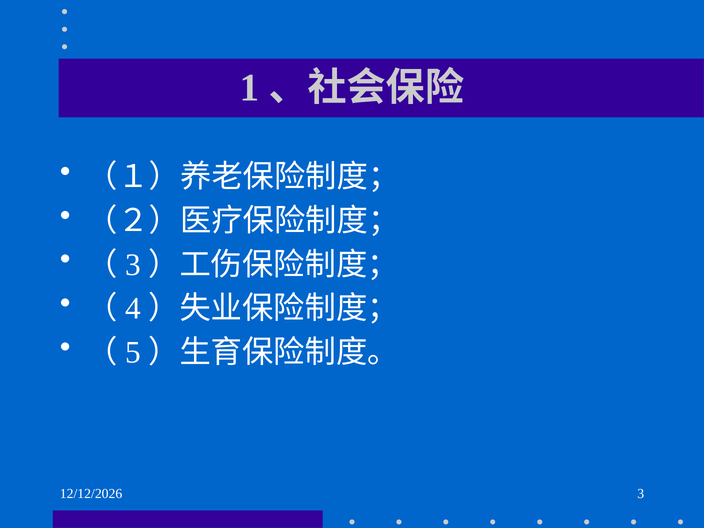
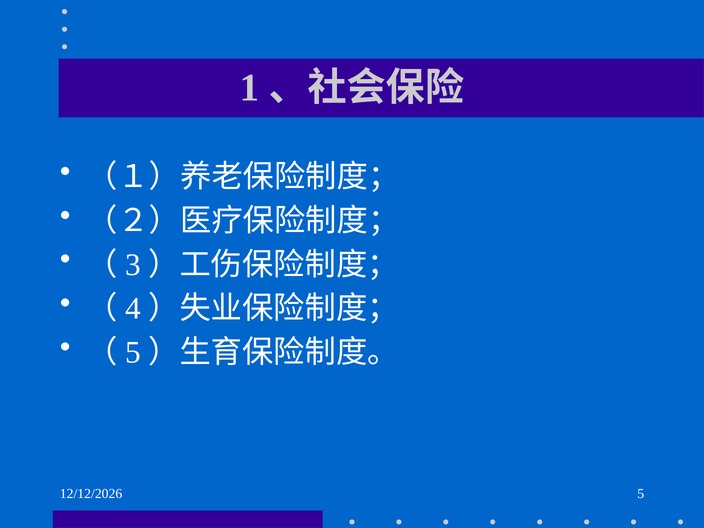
3 at (641, 494): 3 -> 5
